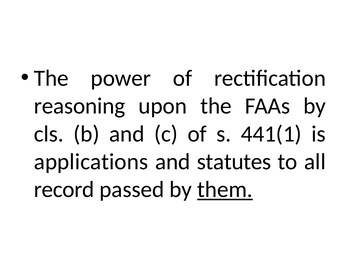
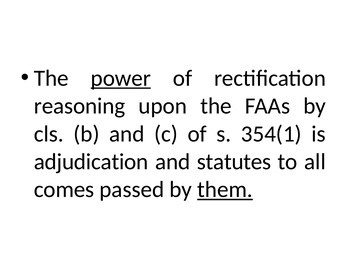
power underline: none -> present
441(1: 441(1 -> 354(1
applications: applications -> adjudication
record: record -> comes
